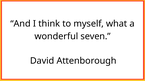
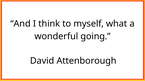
seven: seven -> going
